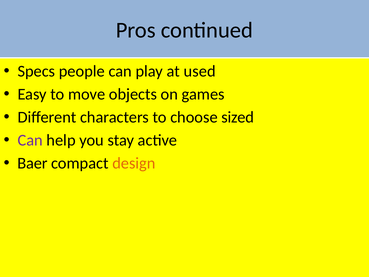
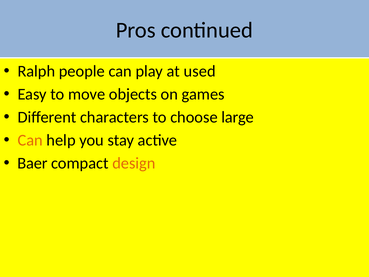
Specs: Specs -> Ralph
sized: sized -> large
Can at (30, 140) colour: purple -> orange
